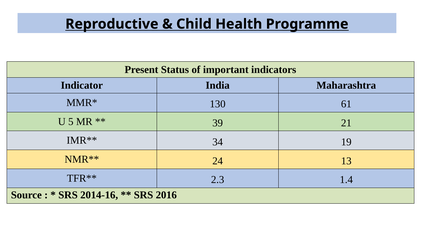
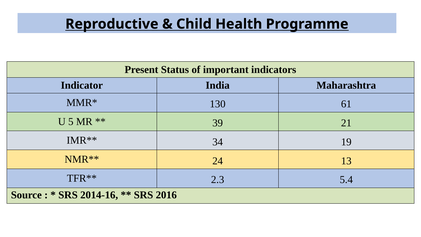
1.4: 1.4 -> 5.4
